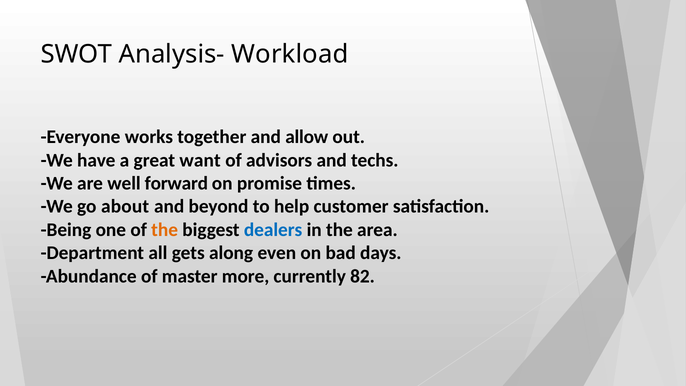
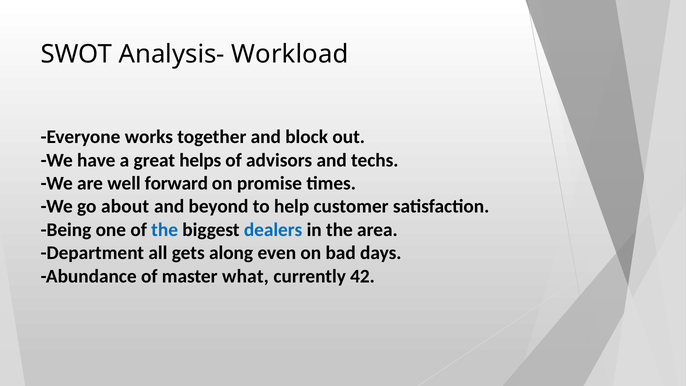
allow: allow -> block
want: want -> helps
the at (165, 230) colour: orange -> blue
more: more -> what
82: 82 -> 42
